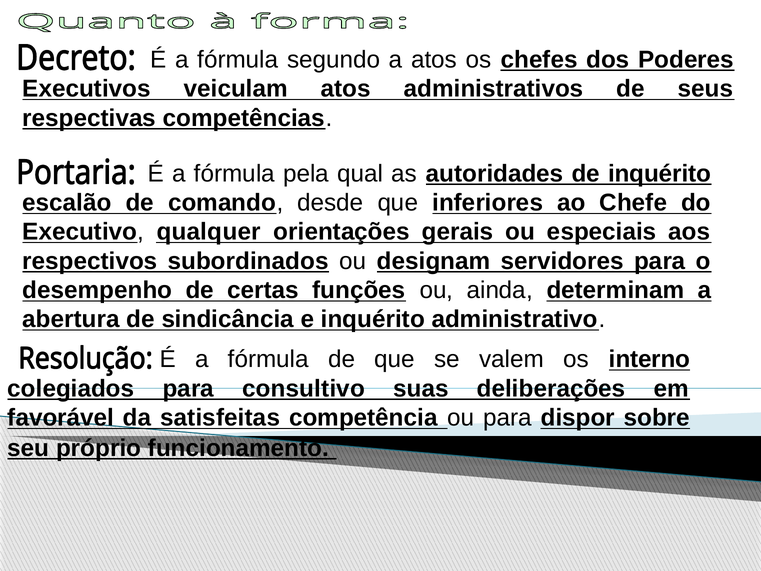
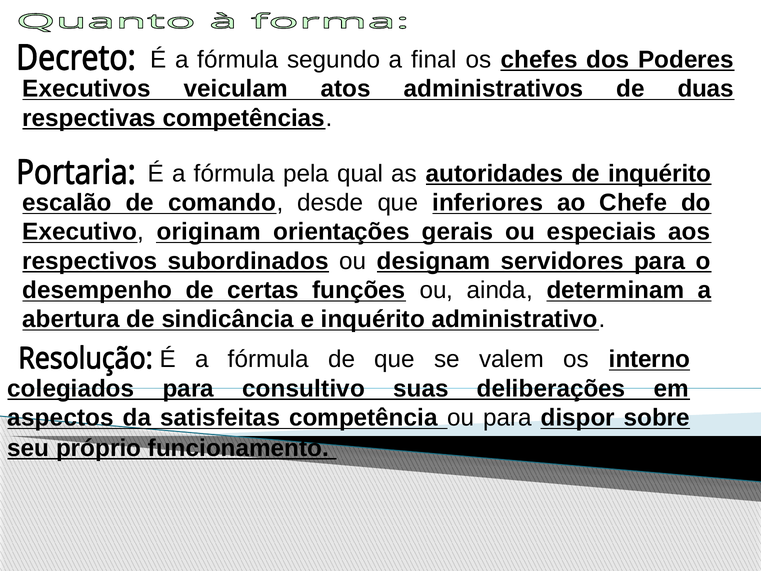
a atos: atos -> final
seus: seus -> duas
qualquer: qualquer -> originam
favorável: favorável -> aspectos
